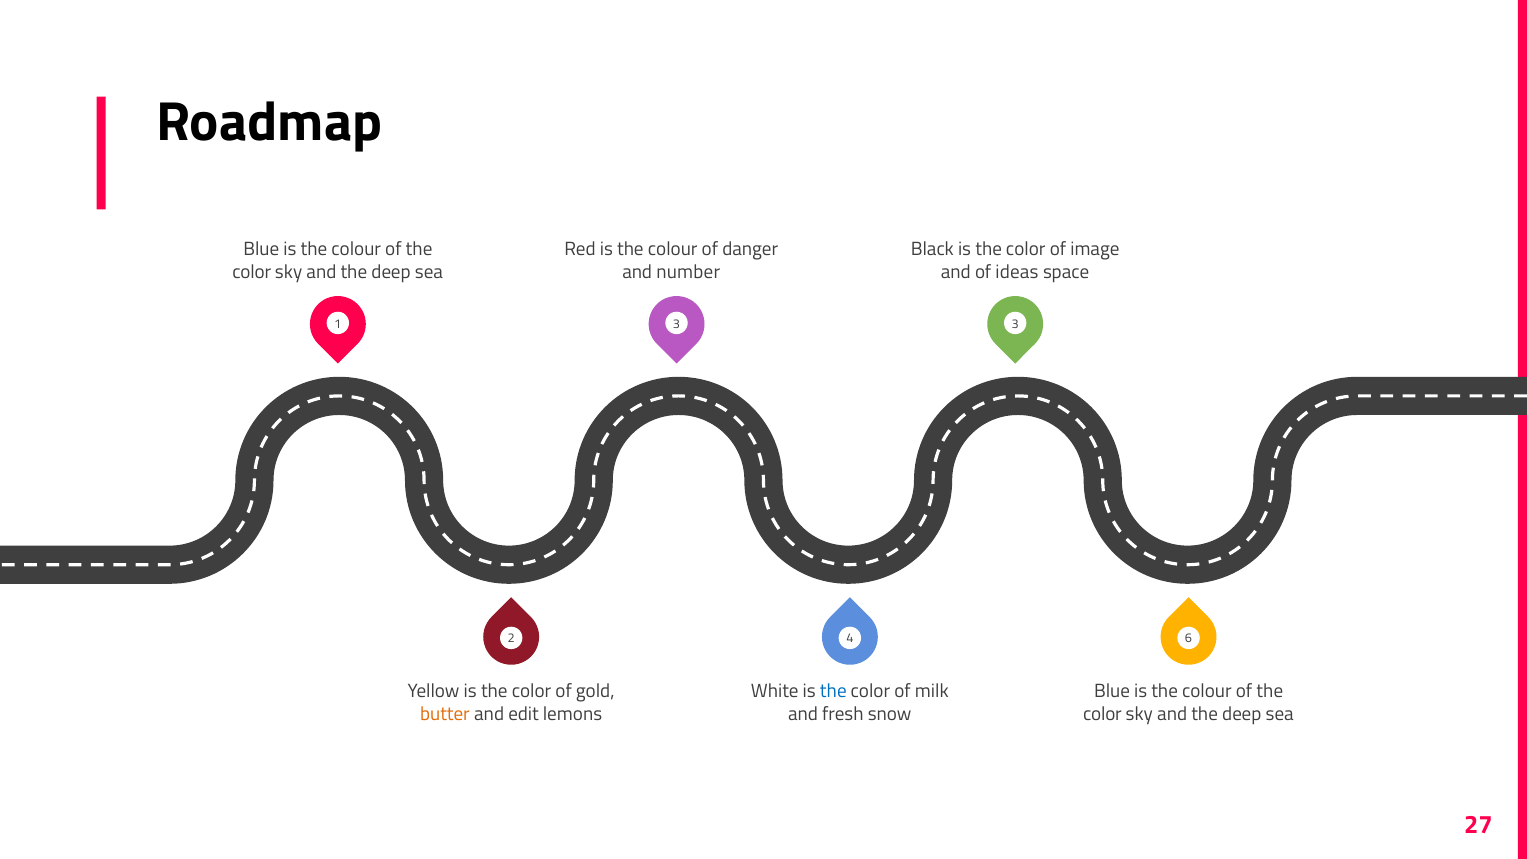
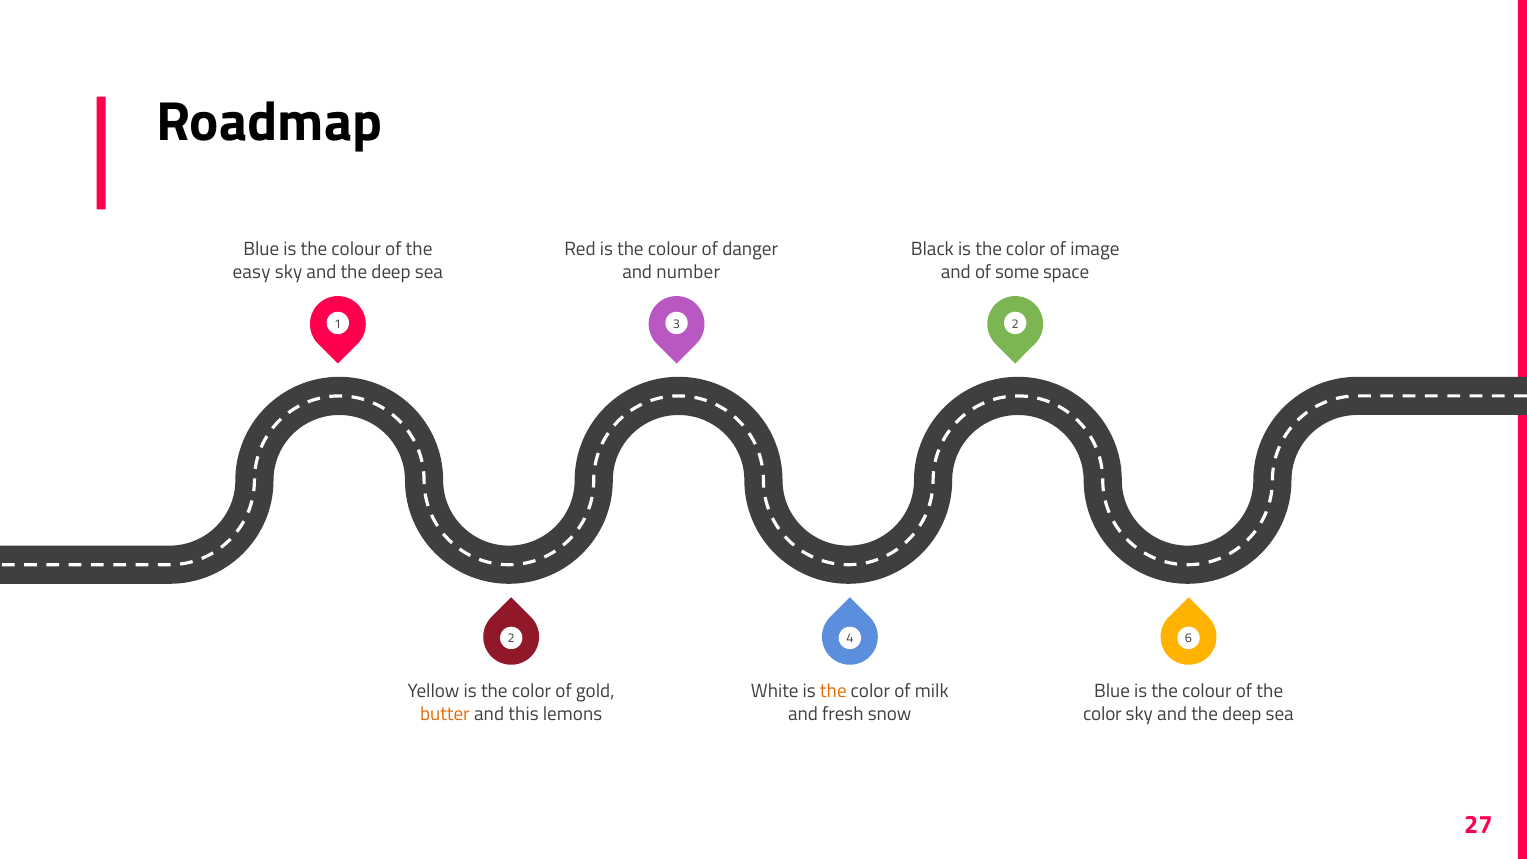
color at (252, 272): color -> easy
ideas: ideas -> some
3 3: 3 -> 2
the at (833, 691) colour: blue -> orange
edit: edit -> this
